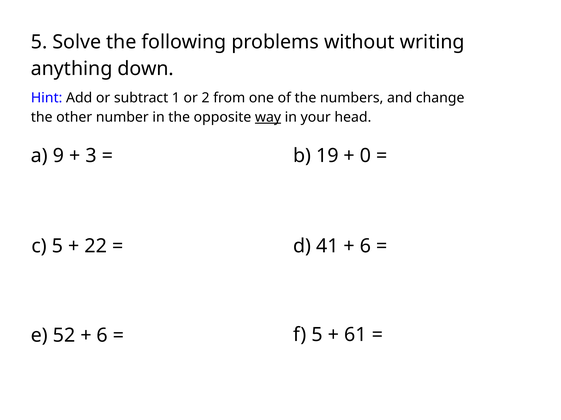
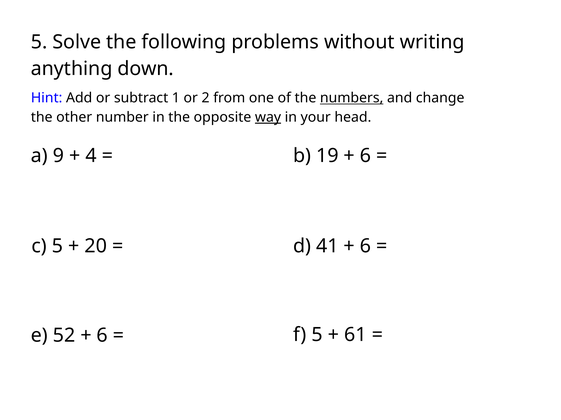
numbers underline: none -> present
3: 3 -> 4
0 at (366, 156): 0 -> 6
22: 22 -> 20
